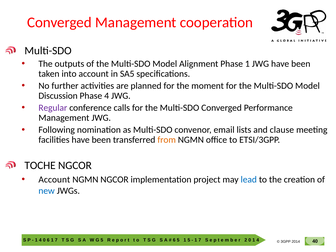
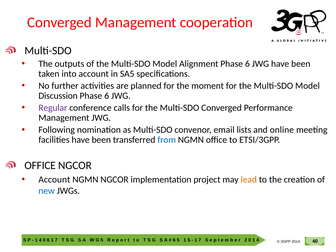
Alignment Phase 1: 1 -> 6
4 at (107, 96): 4 -> 6
clause: clause -> online
from colour: orange -> blue
TOCHE at (40, 165): TOCHE -> OFFICE
lead colour: blue -> orange
